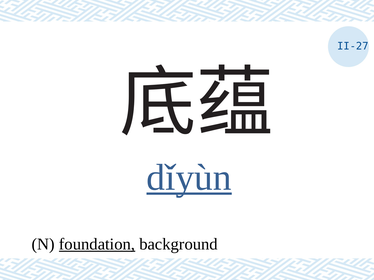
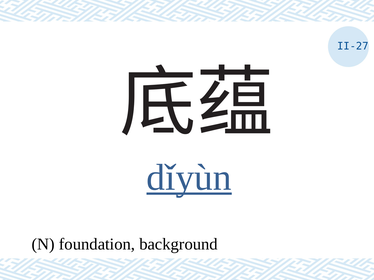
foundation underline: present -> none
